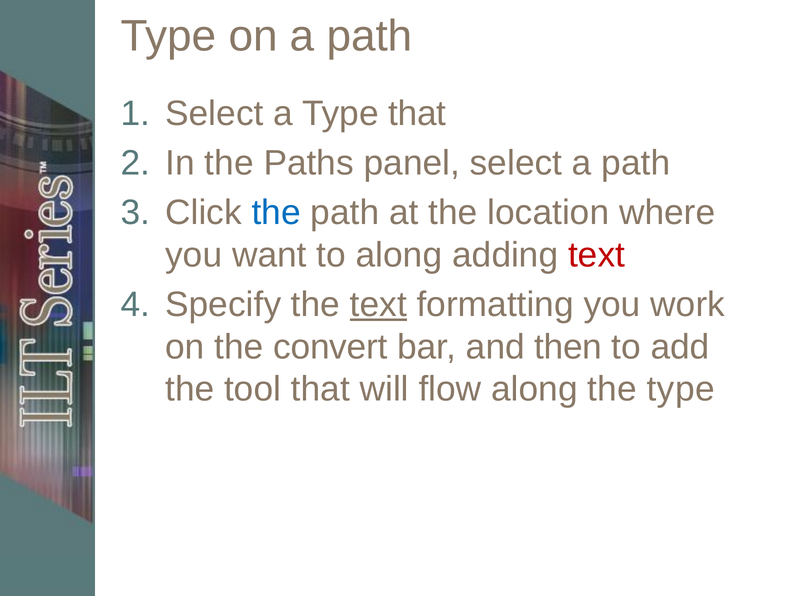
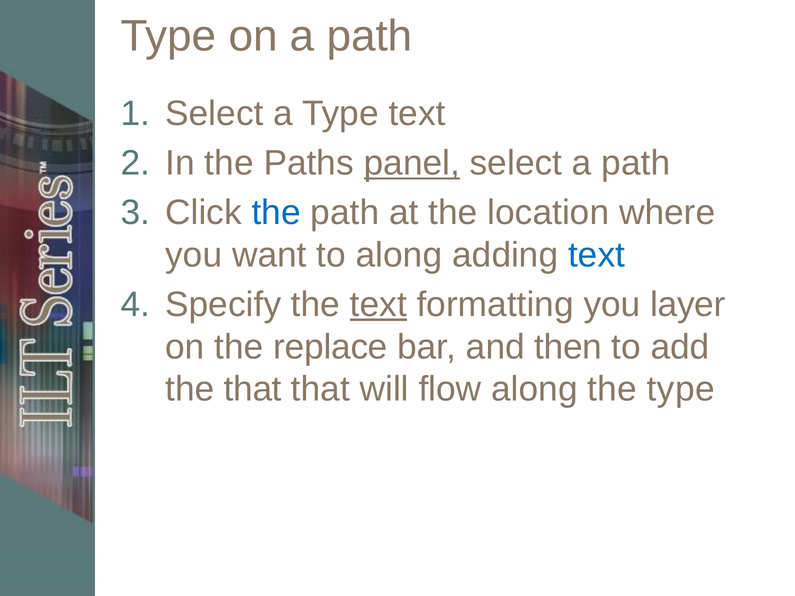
Type that: that -> text
panel underline: none -> present
text at (597, 255) colour: red -> blue
work: work -> layer
convert: convert -> replace
the tool: tool -> that
